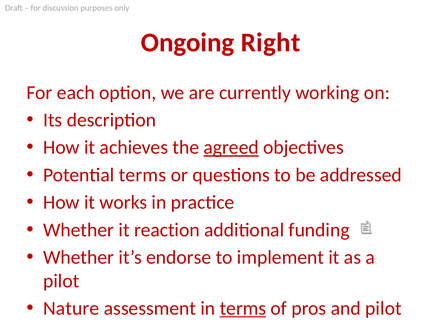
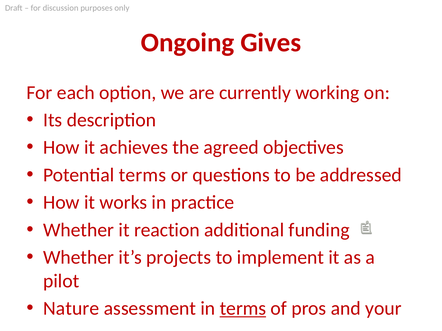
Right: Right -> Gives
agreed underline: present -> none
endorse: endorse -> projects
and pilot: pilot -> your
